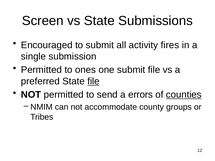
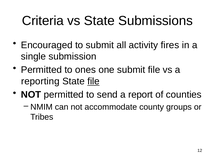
Screen: Screen -> Criteria
preferred: preferred -> reporting
errors: errors -> report
counties underline: present -> none
